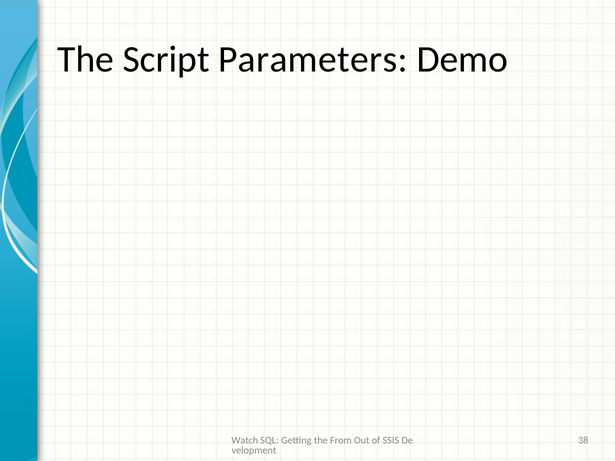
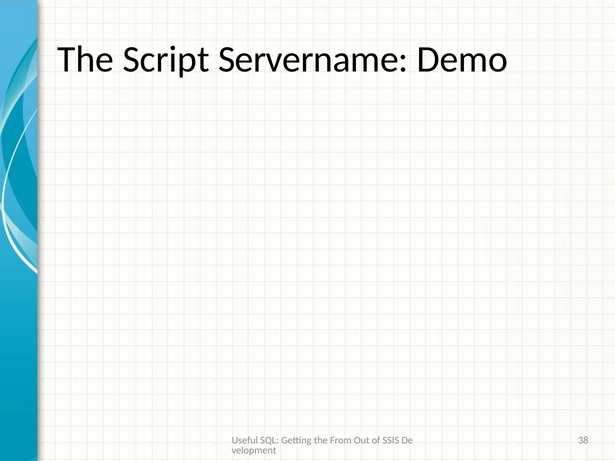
Parameters: Parameters -> Servername
Watch: Watch -> Useful
